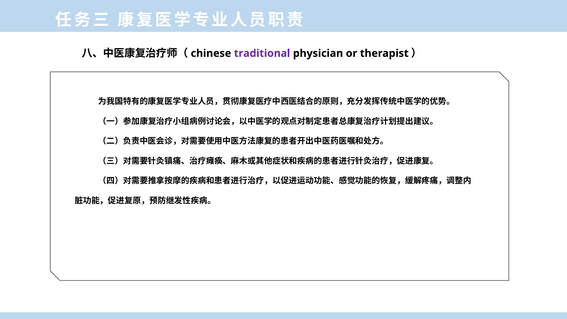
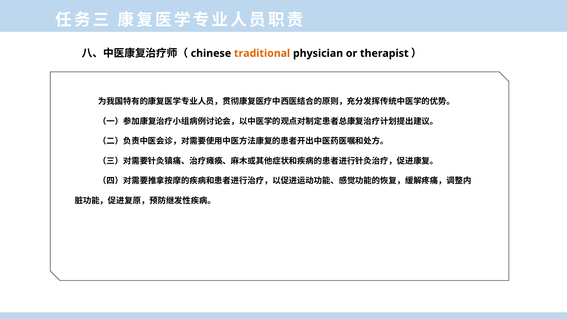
traditional colour: purple -> orange
